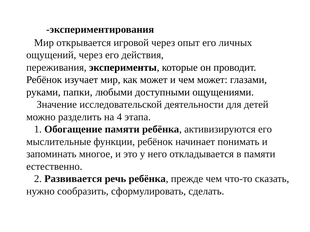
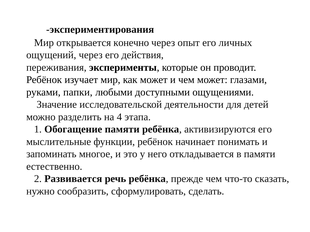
игровой: игровой -> конечно
